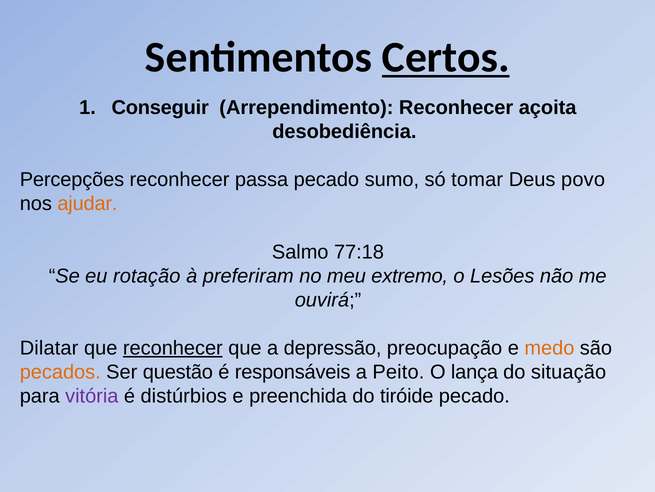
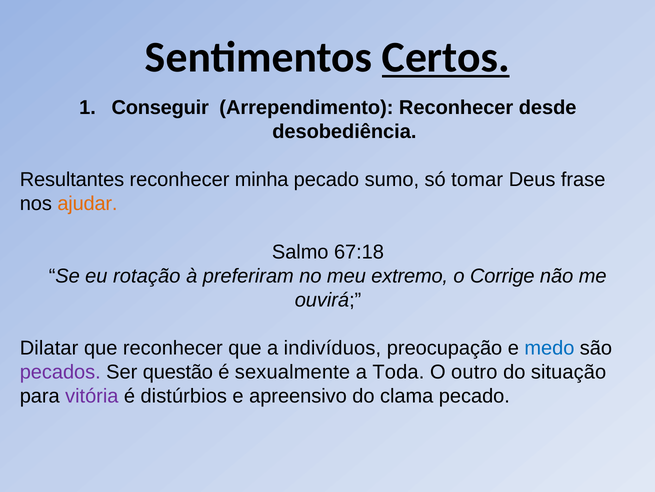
açoita: açoita -> desde
Percepções: Percepções -> Resultantes
passa: passa -> minha
povo: povo -> frase
77:18: 77:18 -> 67:18
Lesões: Lesões -> Corrige
reconhecer at (173, 348) underline: present -> none
depressão: depressão -> indivíduos
medo colour: orange -> blue
pecados colour: orange -> purple
responsáveis: responsáveis -> sexualmente
Peito: Peito -> Toda
lança: lança -> outro
preenchida: preenchida -> apreensivo
tiróide: tiróide -> clama
